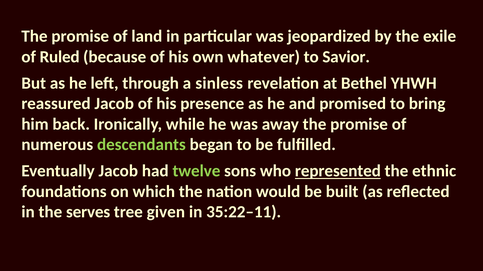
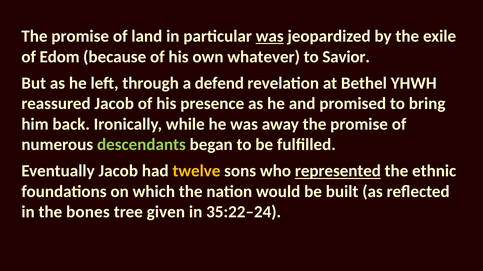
was at (270, 36) underline: none -> present
Ruled: Ruled -> Edom
sinless: sinless -> defend
twelve colour: light green -> yellow
serves: serves -> bones
35:22–11: 35:22–11 -> 35:22–24
